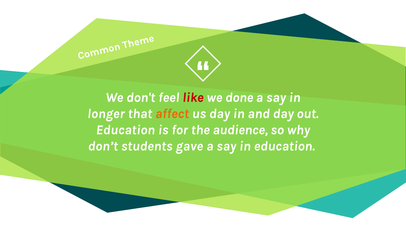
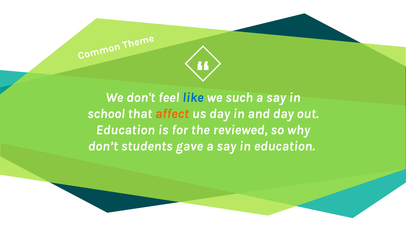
like colour: red -> blue
done: done -> such
longer: longer -> school
audience: audience -> reviewed
